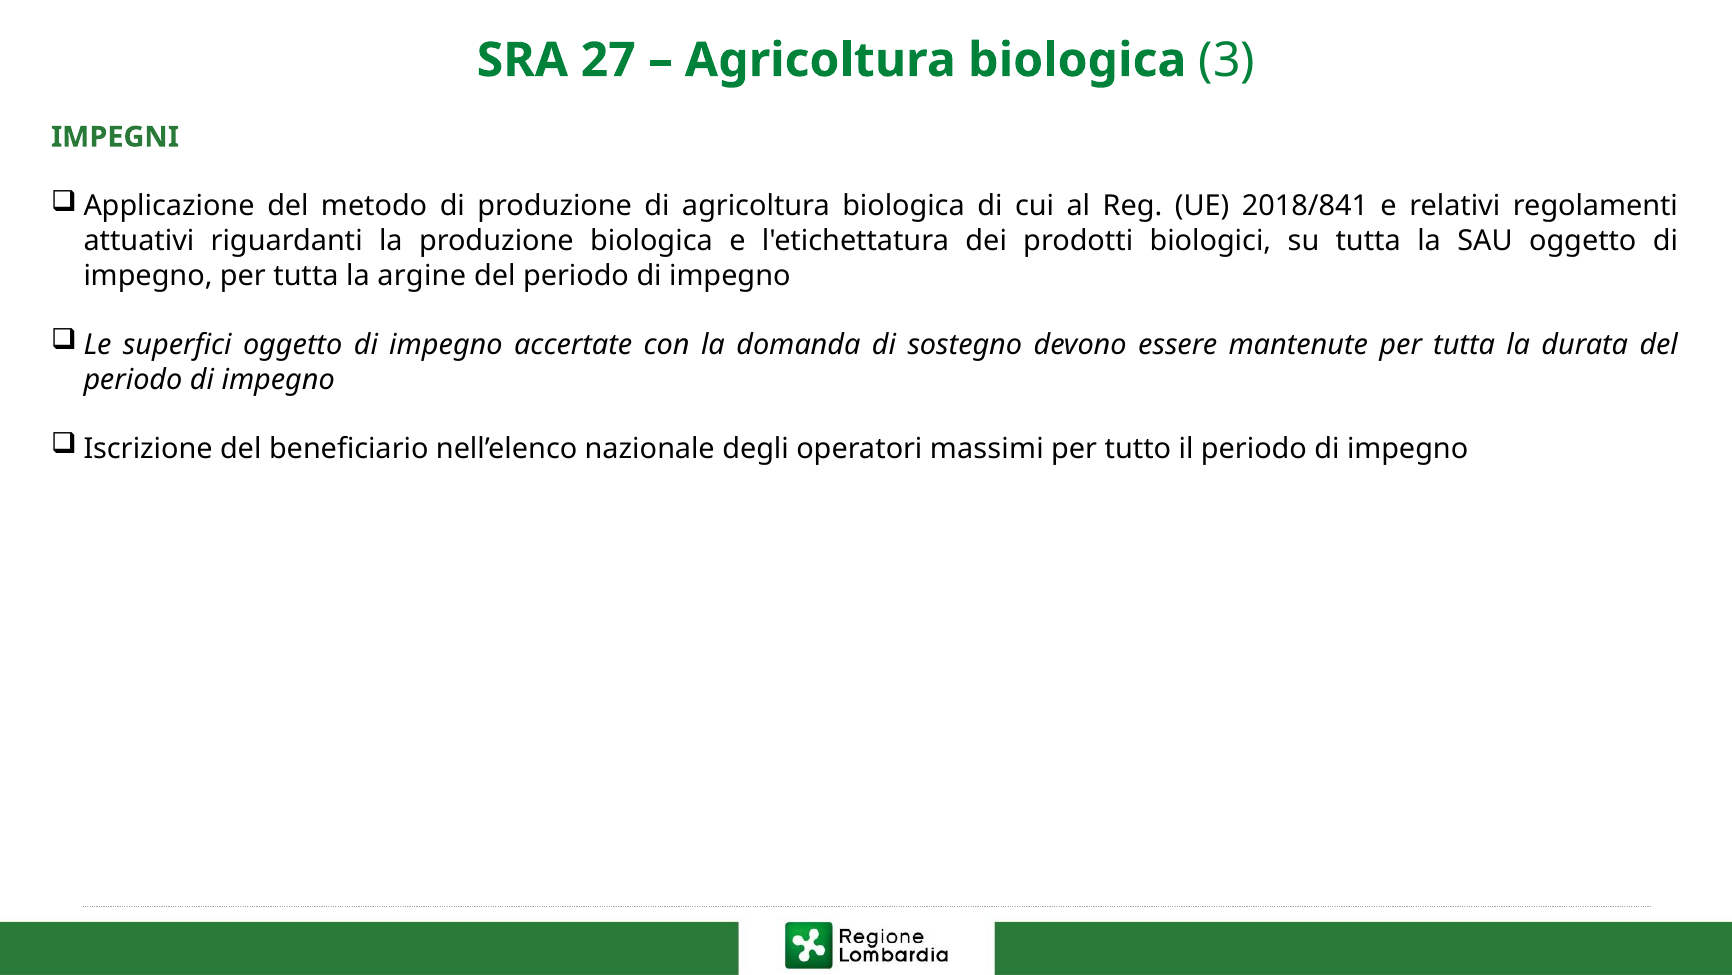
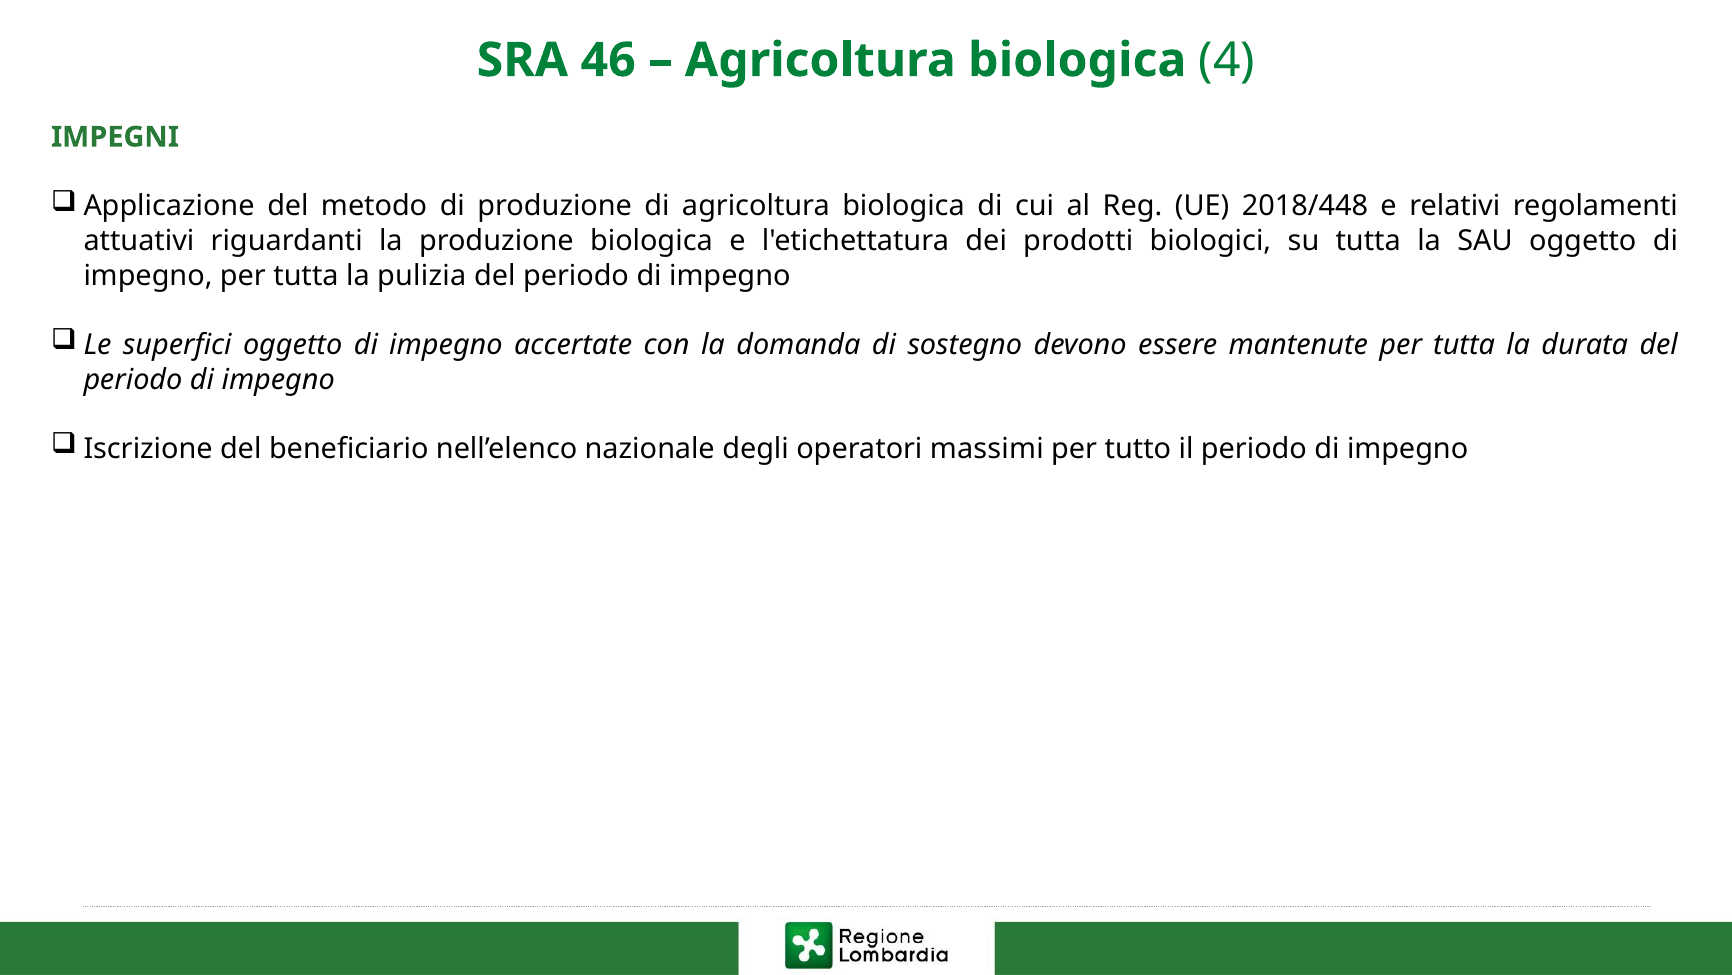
27: 27 -> 46
3: 3 -> 4
2018/841: 2018/841 -> 2018/448
argine: argine -> pulizia
